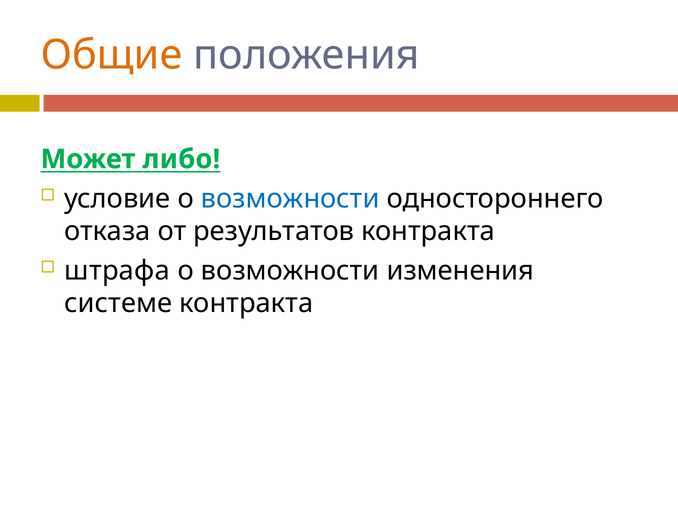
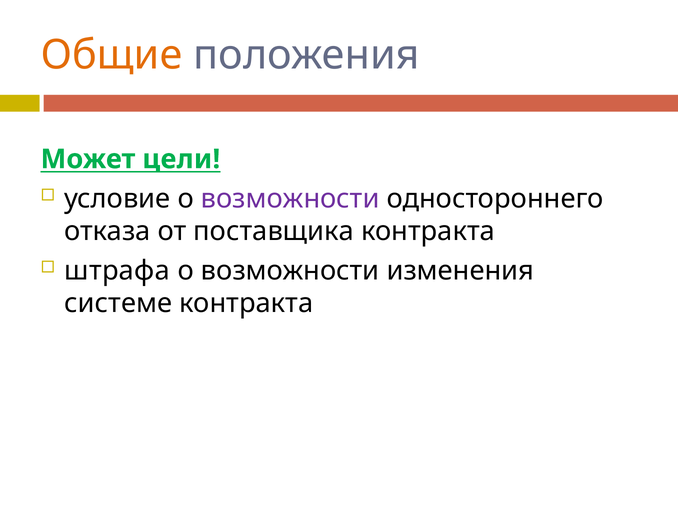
либо: либо -> цели
возможности at (290, 199) colour: blue -> purple
результатов: результатов -> поставщика
